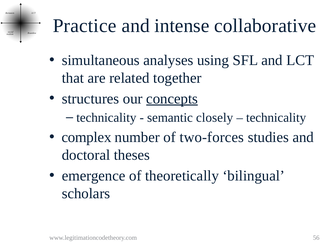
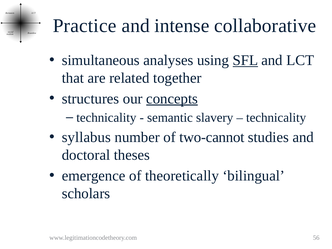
SFL underline: none -> present
closely: closely -> slavery
complex: complex -> syllabus
two-forces: two-forces -> two-cannot
